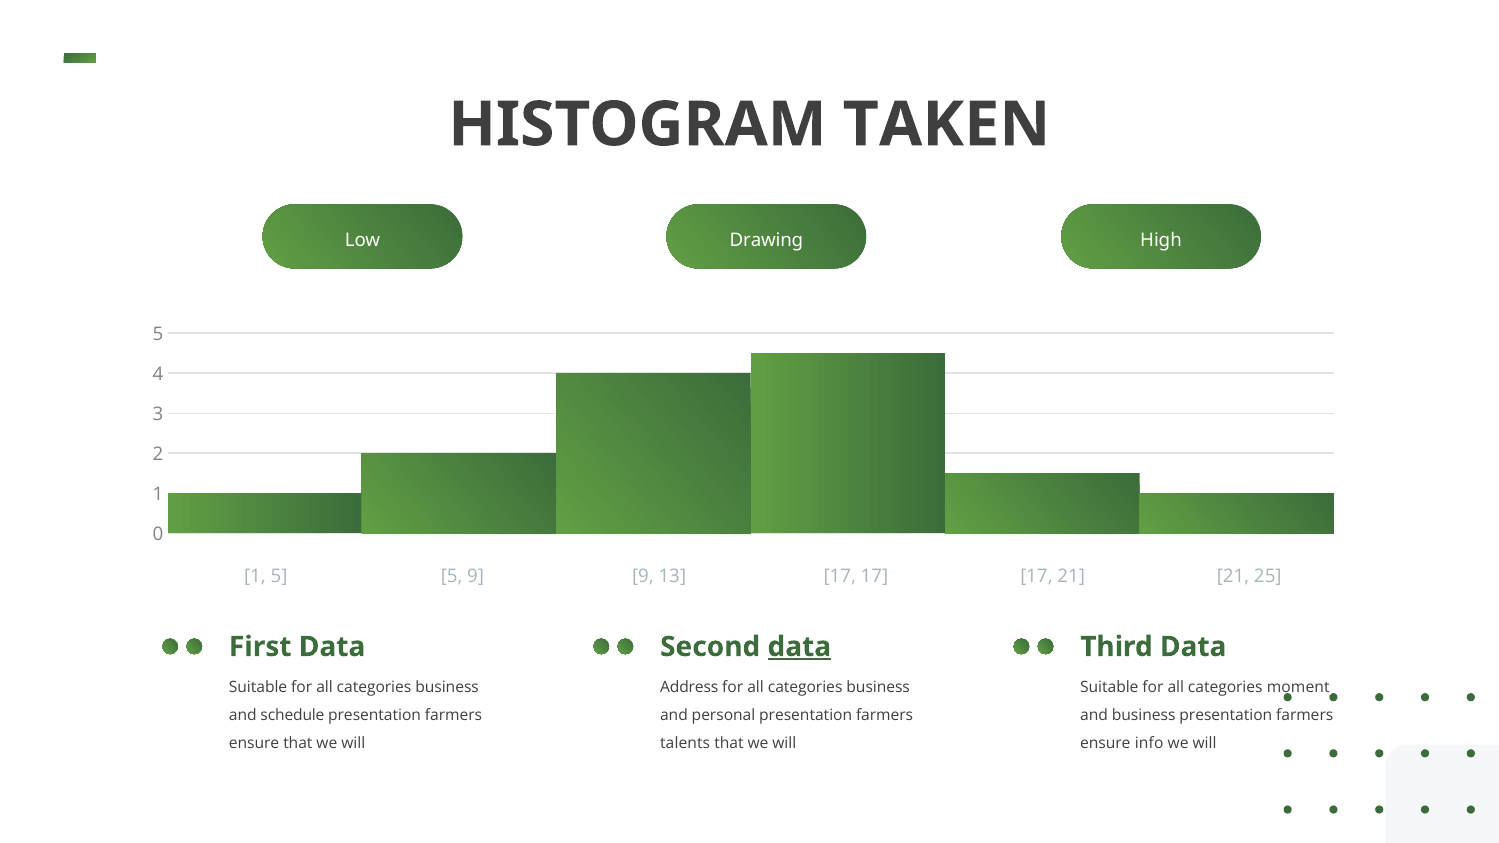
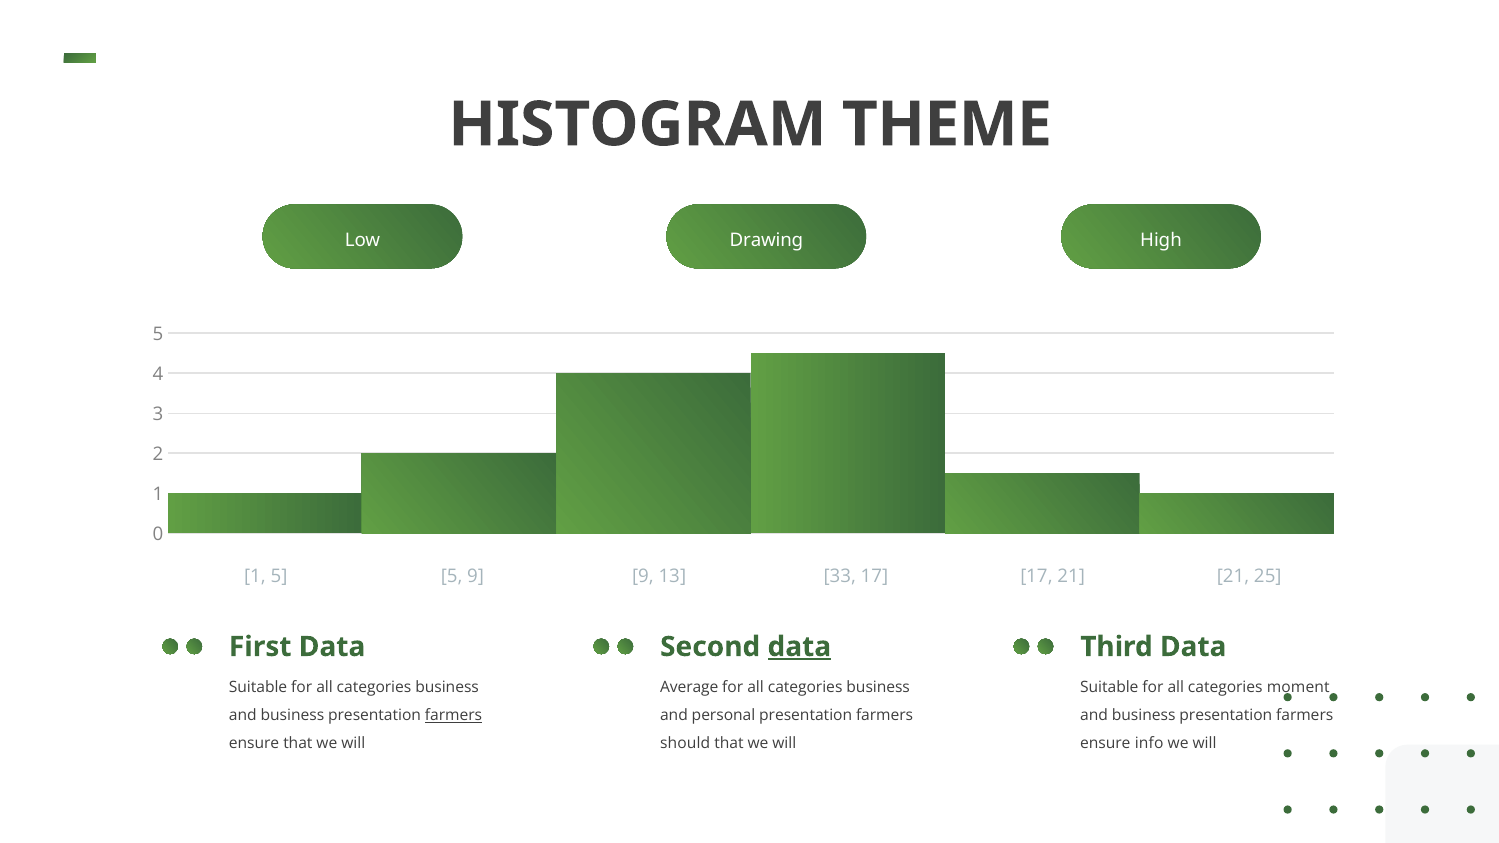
TAKEN: TAKEN -> THEME
17 at (840, 576): 17 -> 33
Address: Address -> Average
schedule at (292, 716): schedule -> business
farmers at (454, 716) underline: none -> present
talents: talents -> should
